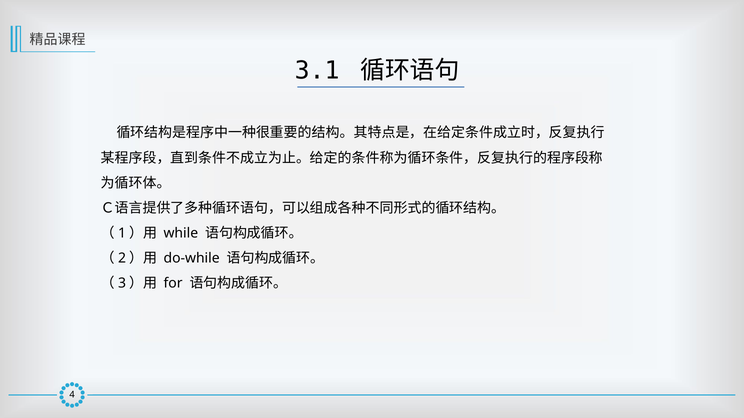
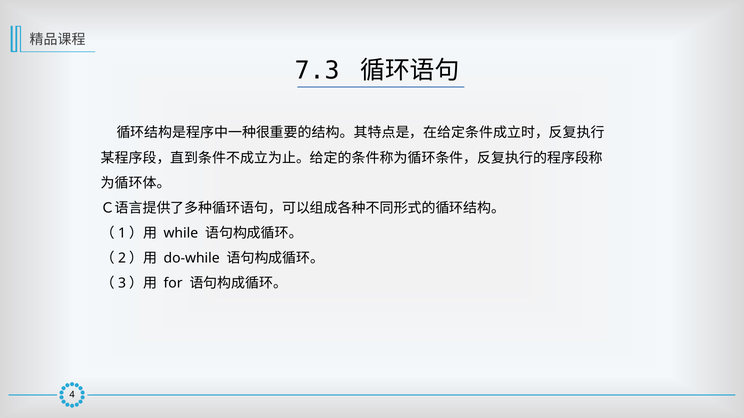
3.1: 3.1 -> 7.3
